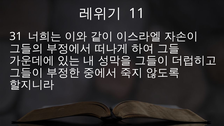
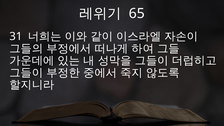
11: 11 -> 65
